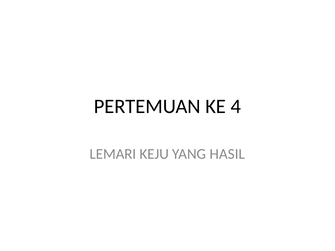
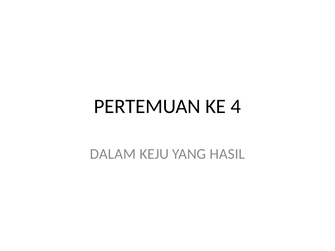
LEMARI: LEMARI -> DALAM
